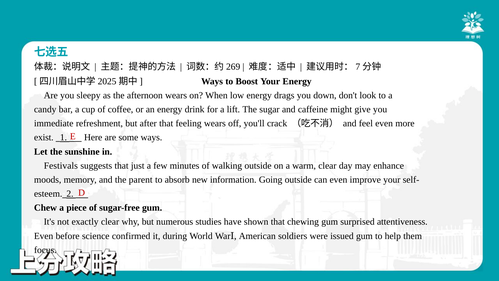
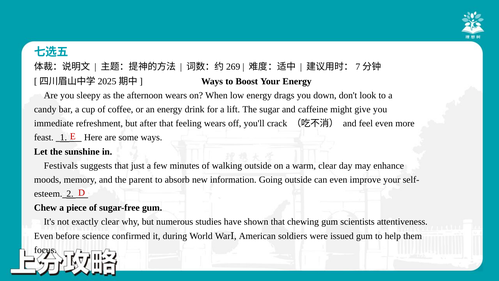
exist: exist -> feast
surprised: surprised -> scientists
